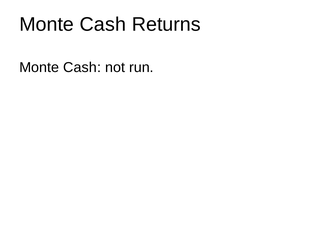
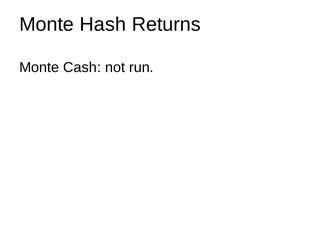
Cash at (103, 24): Cash -> Hash
